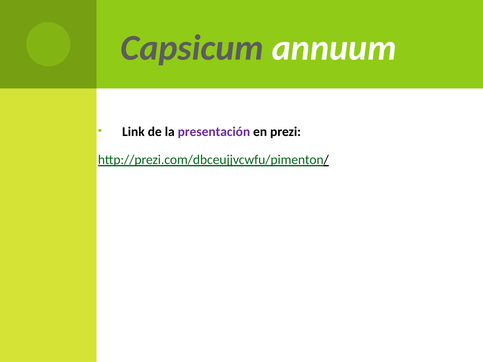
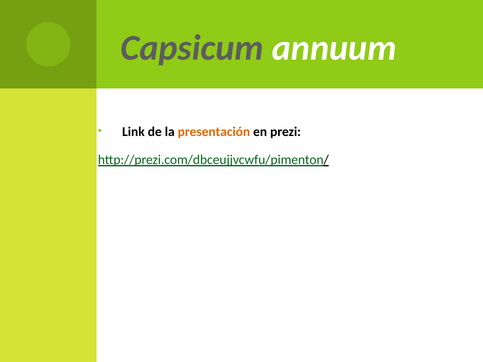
presentación colour: purple -> orange
